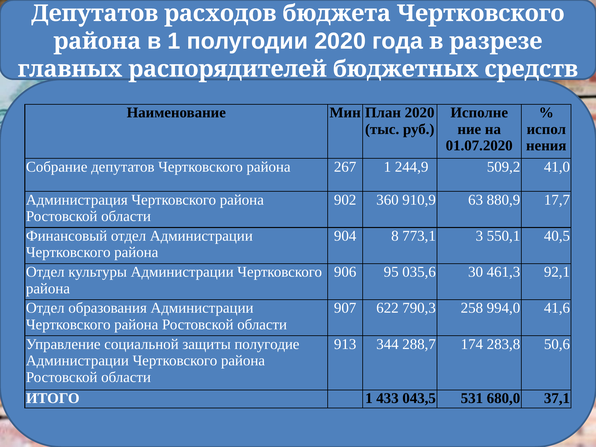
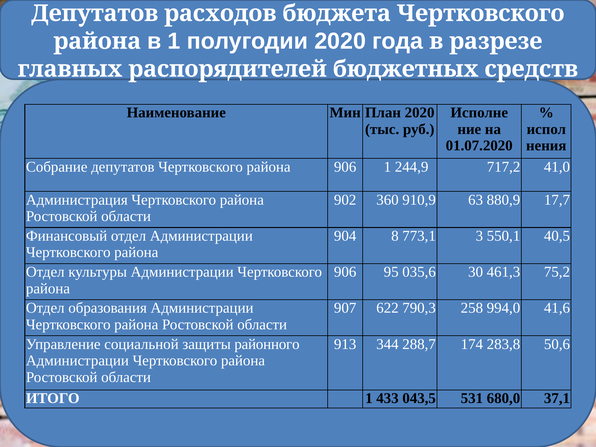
депутатов Чертковского района 267: 267 -> 906
509,2: 509,2 -> 717,2
92,1: 92,1 -> 75,2
полугодие: полугодие -> районного
